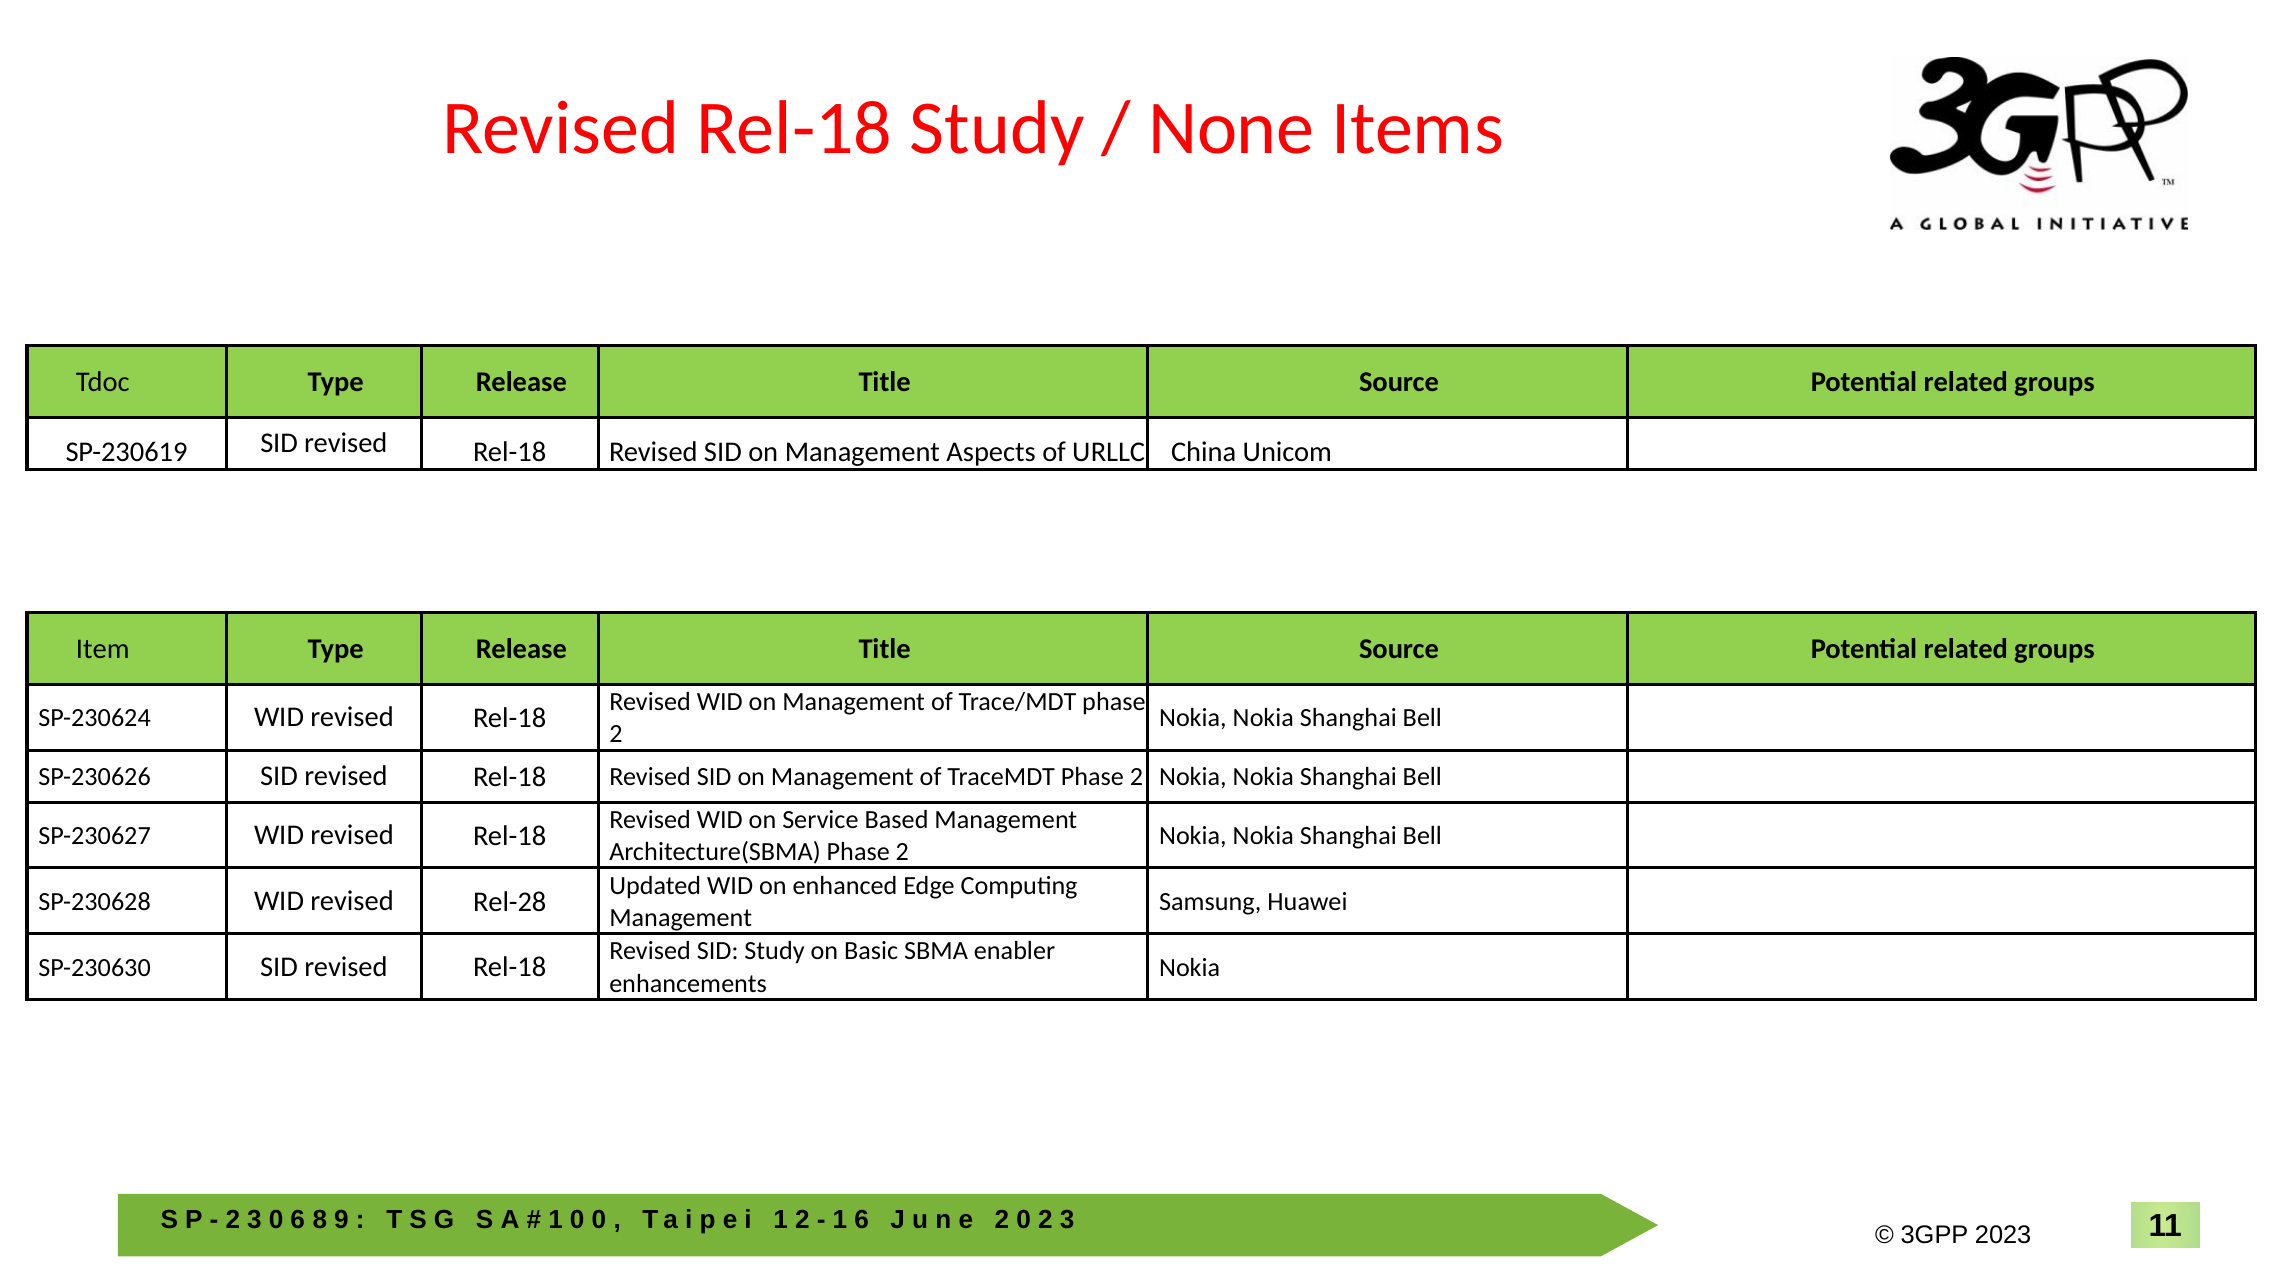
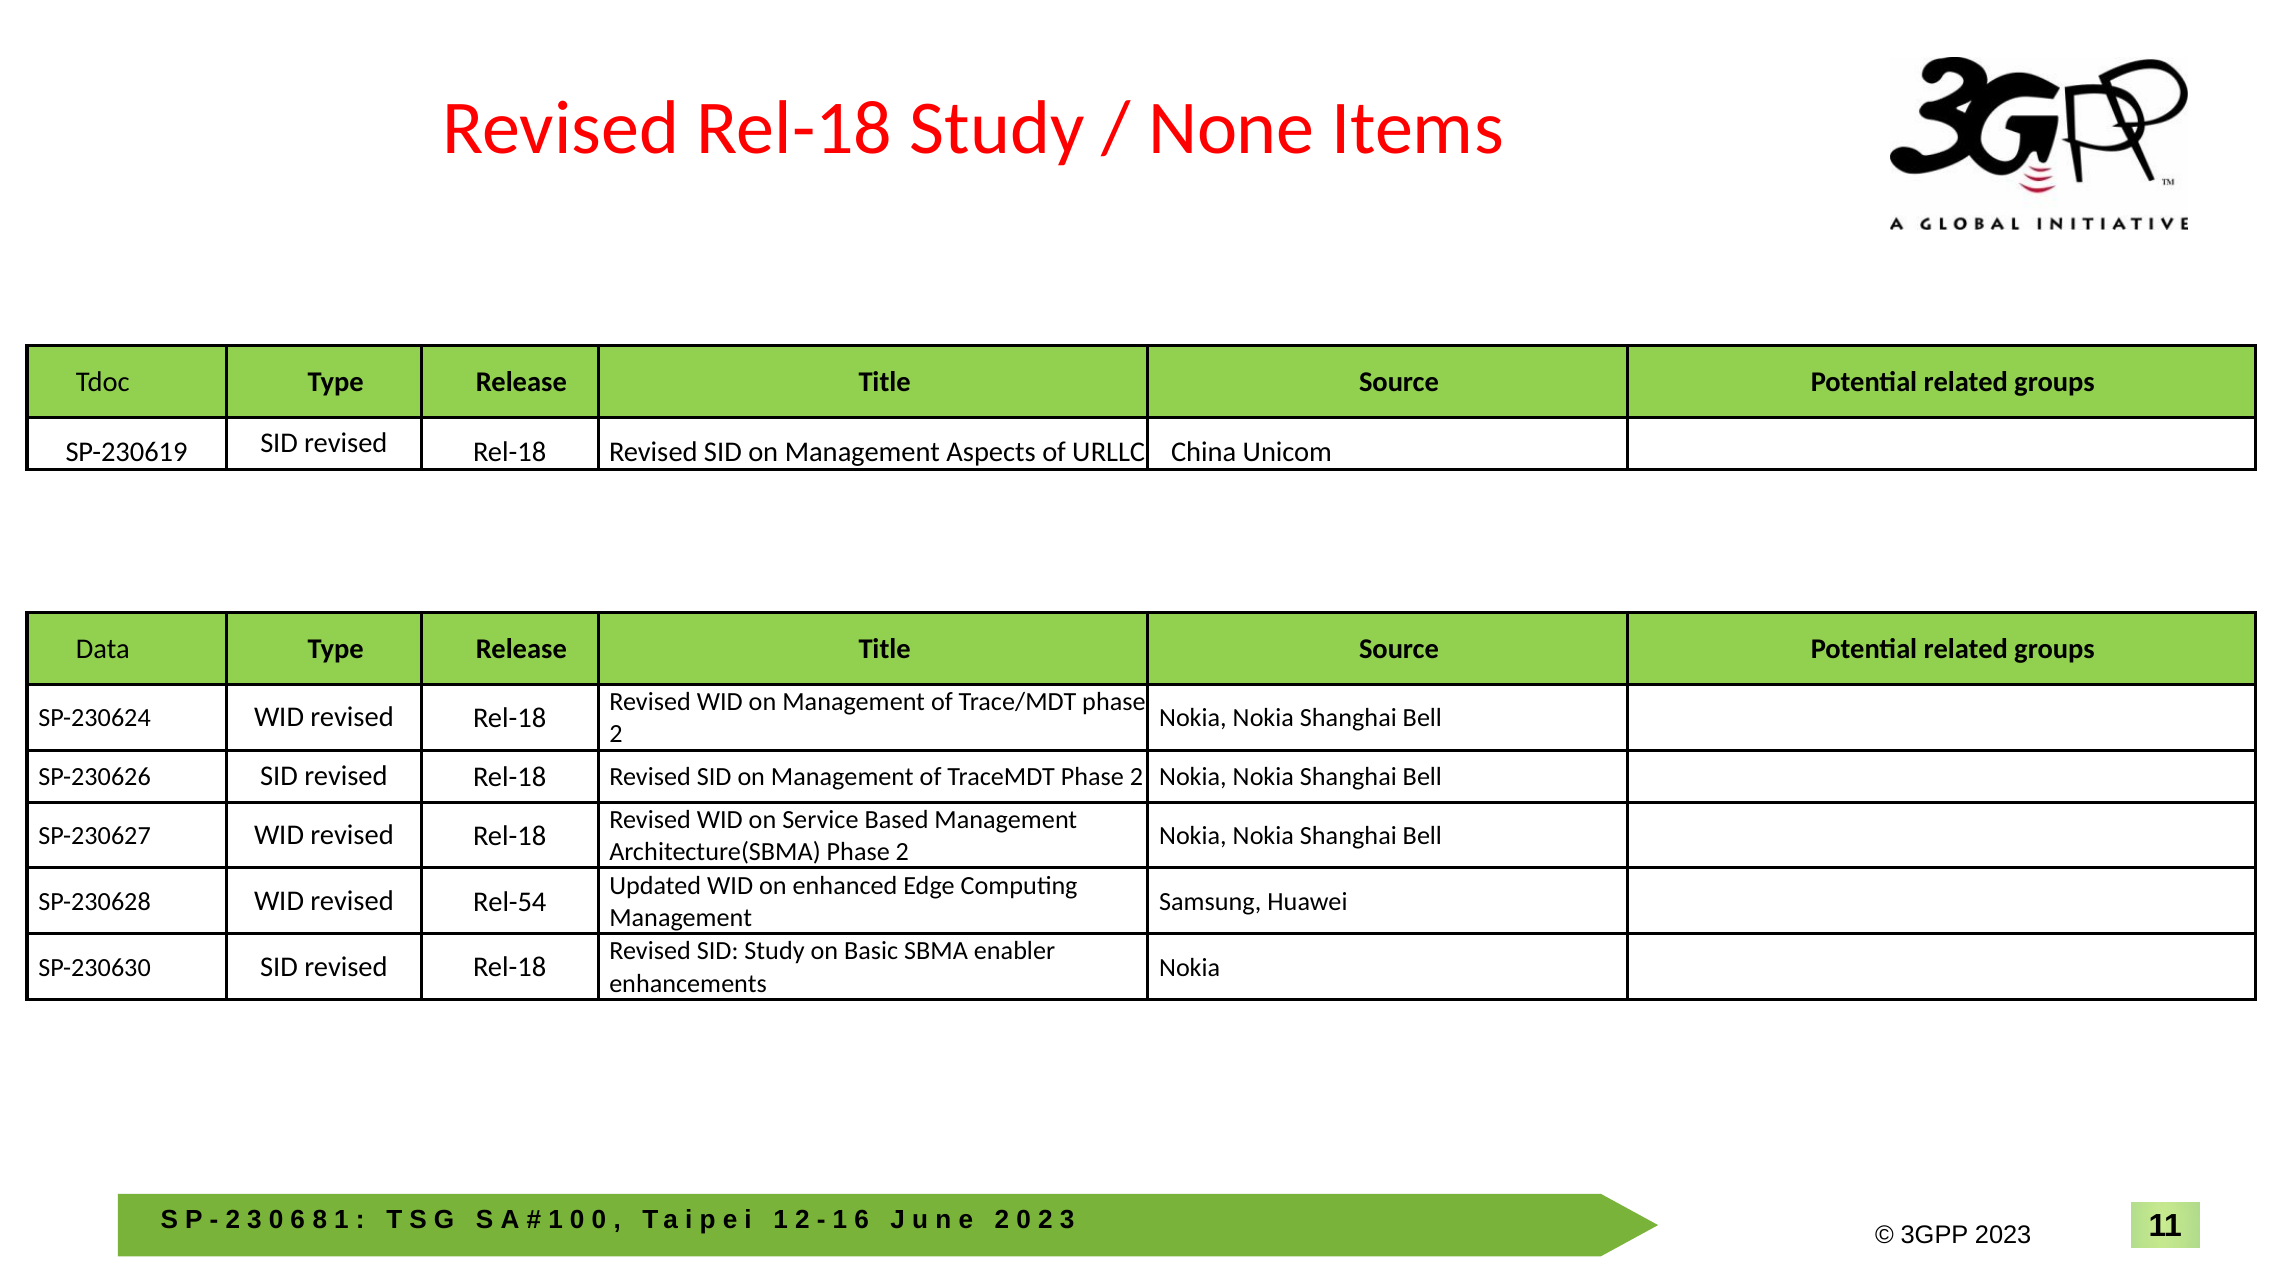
Item: Item -> Data
Rel-28: Rel-28 -> Rel-54
9 at (341, 1220): 9 -> 1
